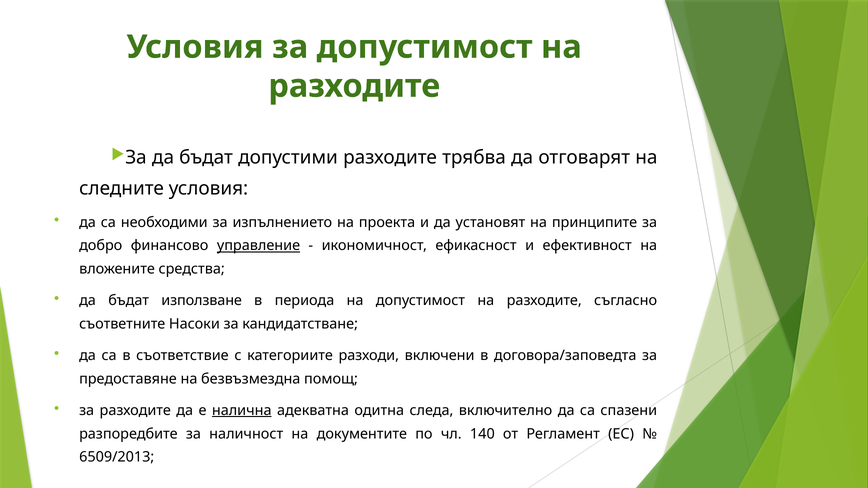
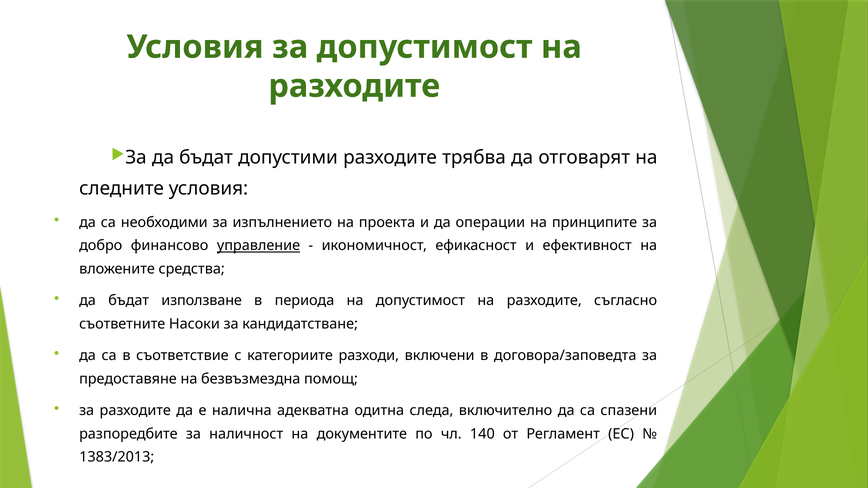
установят: установят -> операции
налична underline: present -> none
6509/2013: 6509/2013 -> 1383/2013
